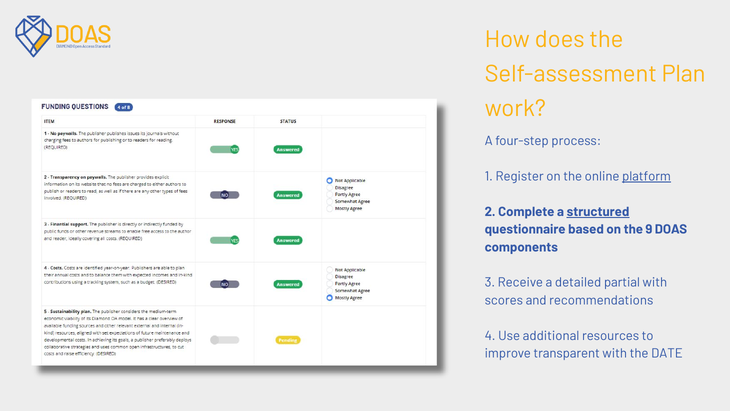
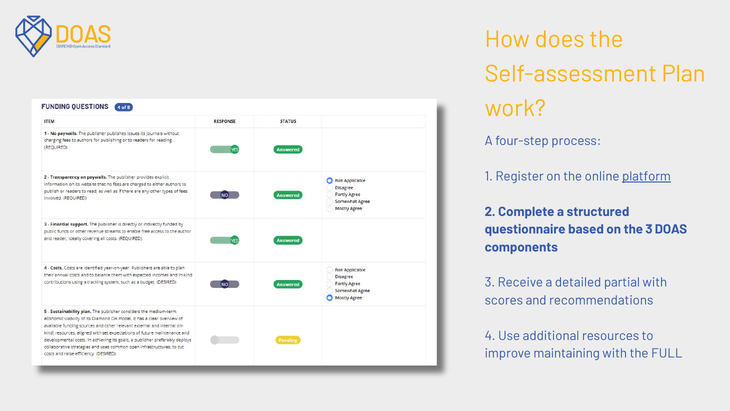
structured underline: present -> none
the 9: 9 -> 3
transparent: transparent -> maintaining
DATE: DATE -> FULL
